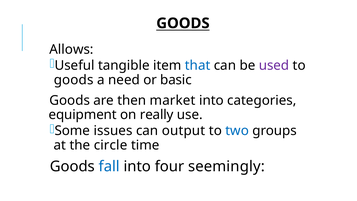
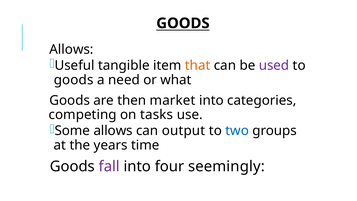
that colour: blue -> orange
basic: basic -> what
equipment: equipment -> competing
really: really -> tasks
Some issues: issues -> allows
circle: circle -> years
fall colour: blue -> purple
